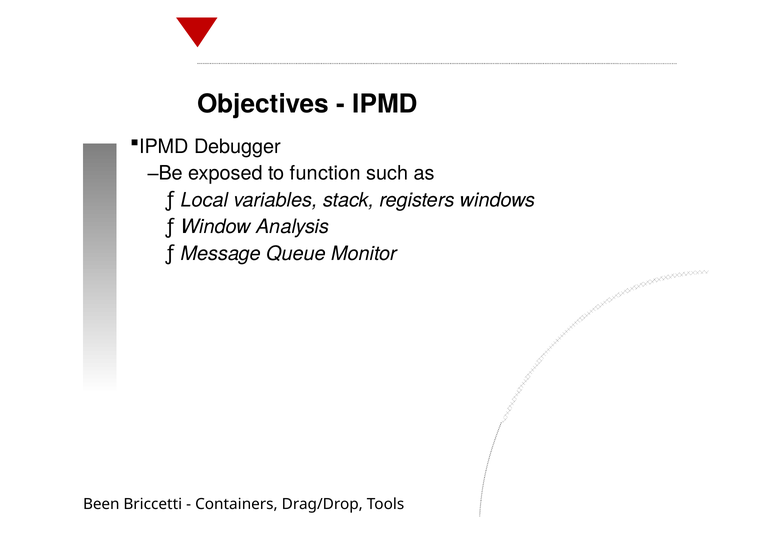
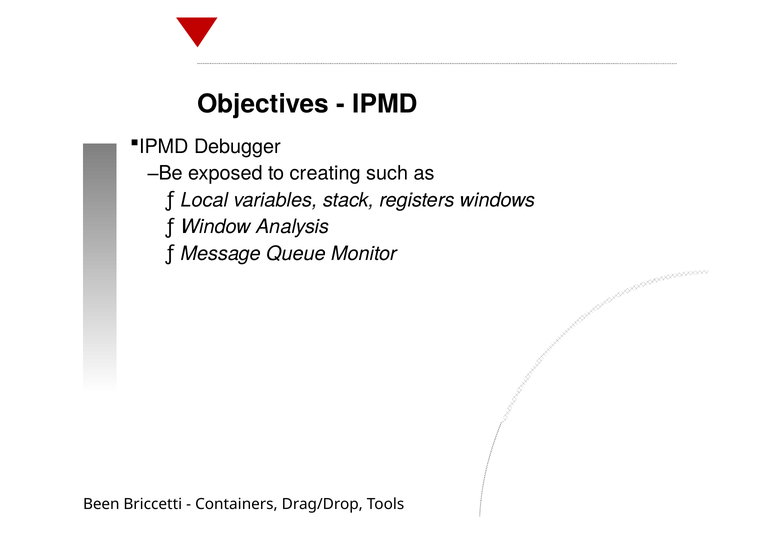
function: function -> creating
